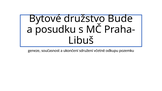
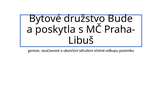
posudku: posudku -> poskytla
